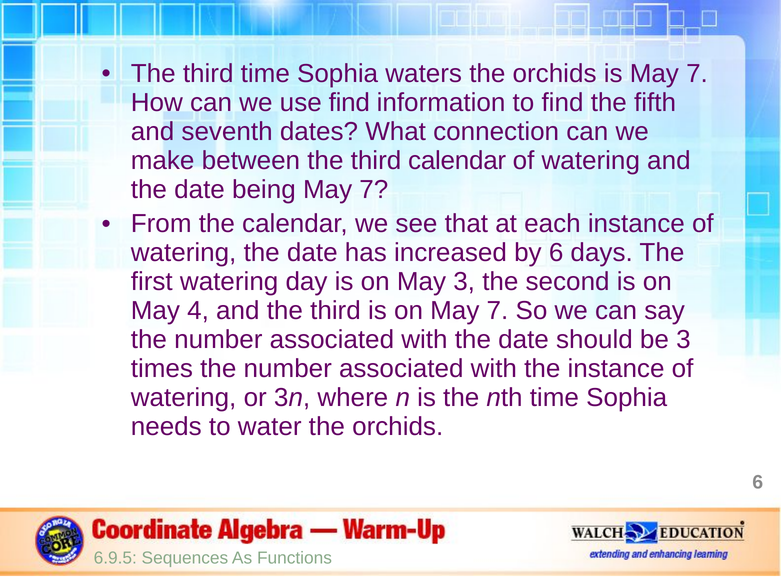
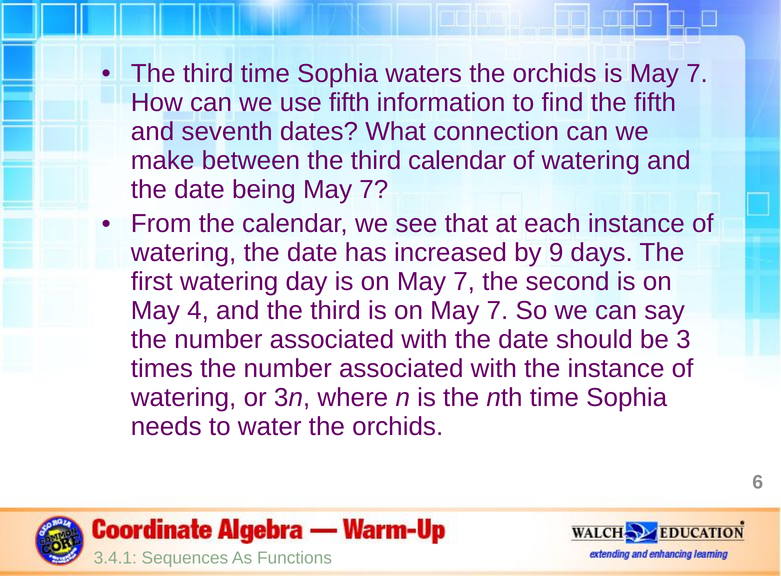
use find: find -> fifth
by 6: 6 -> 9
3 at (464, 282): 3 -> 7
6.9.5: 6.9.5 -> 3.4.1
